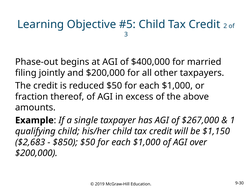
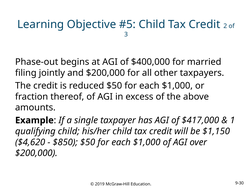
$267,000: $267,000 -> $417,000
$2,683: $2,683 -> $4,620
